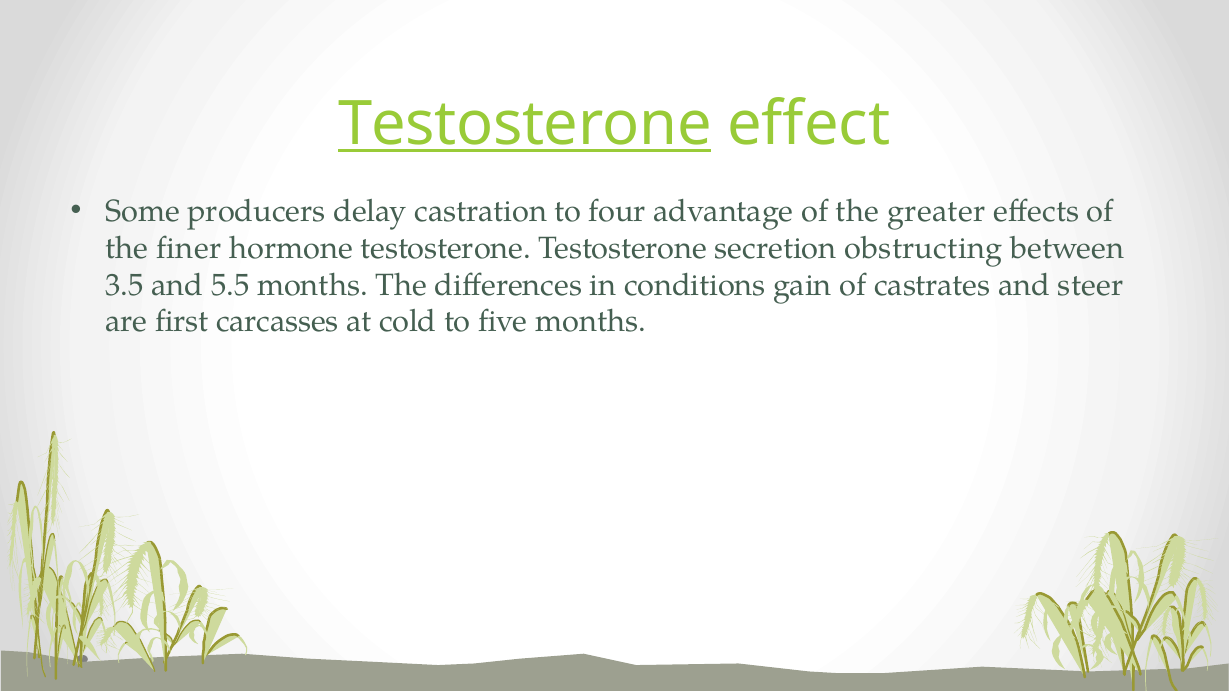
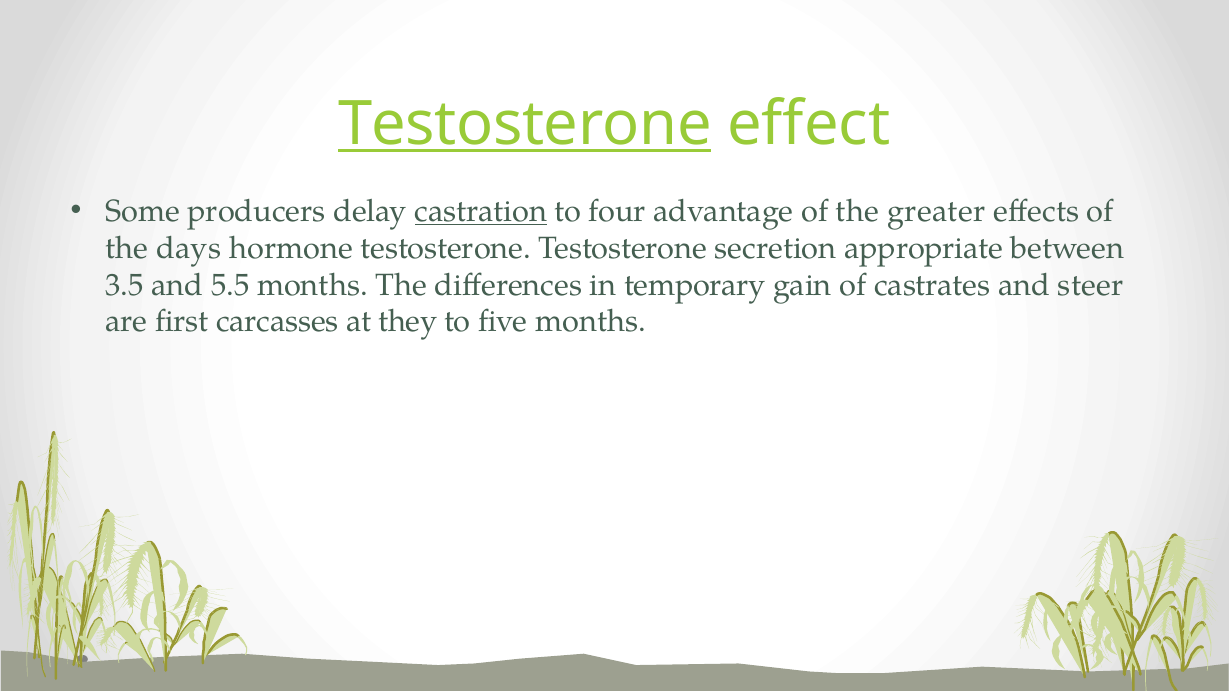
castration underline: none -> present
finer: finer -> days
obstructing: obstructing -> appropriate
conditions: conditions -> temporary
cold: cold -> they
